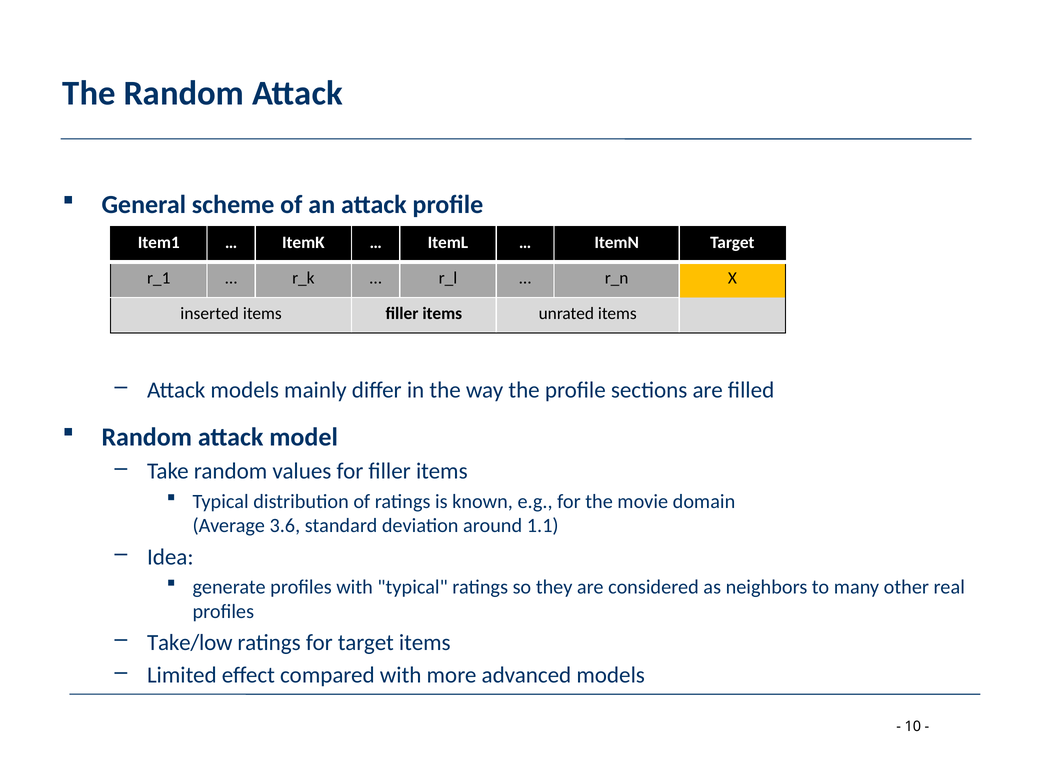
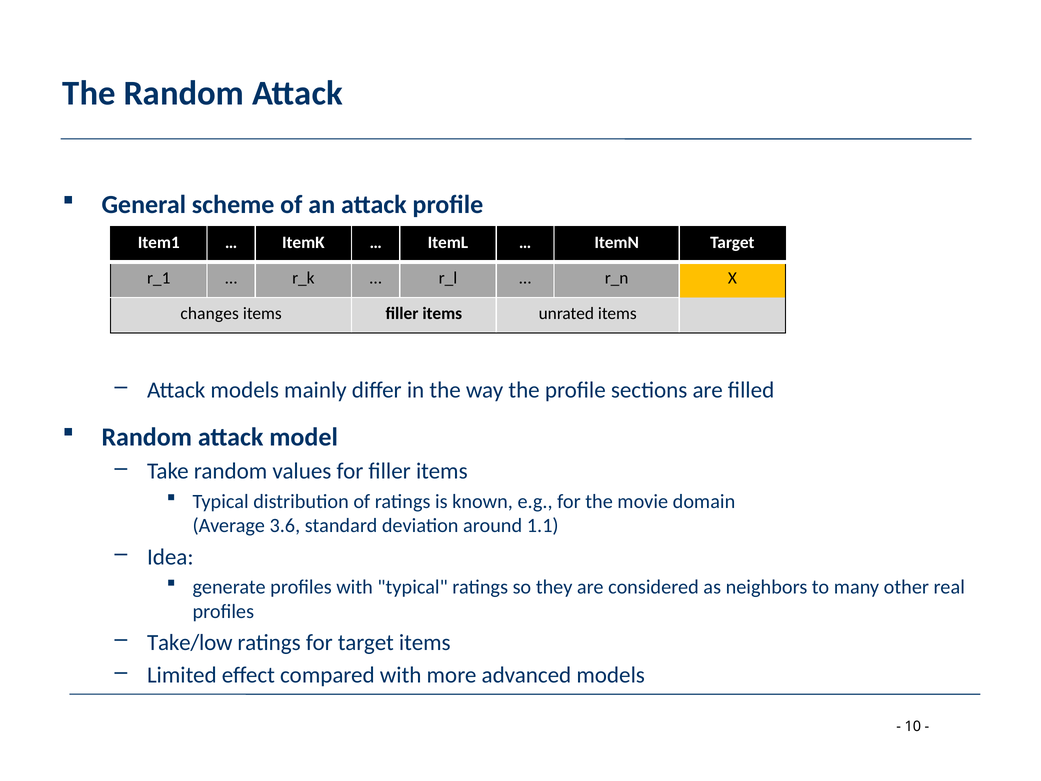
inserted: inserted -> changes
